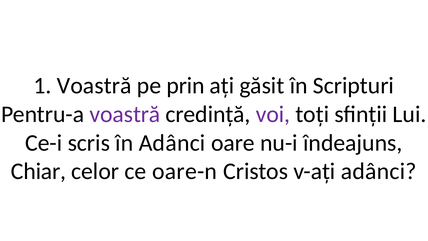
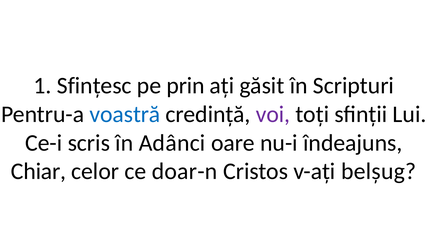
1 Voastră: Voastră -> Sfințesc
voastră at (125, 114) colour: purple -> blue
oare-n: oare-n -> doar-n
v-ați adânci: adânci -> belșug
